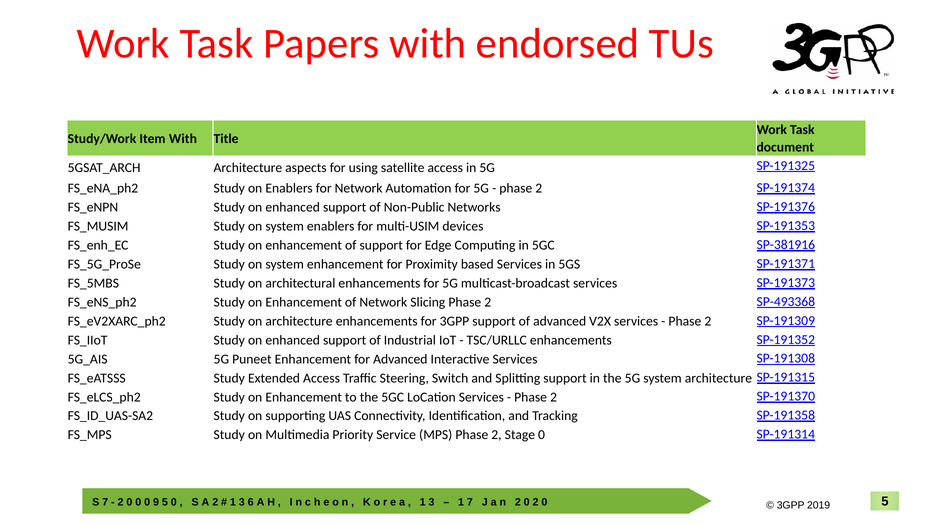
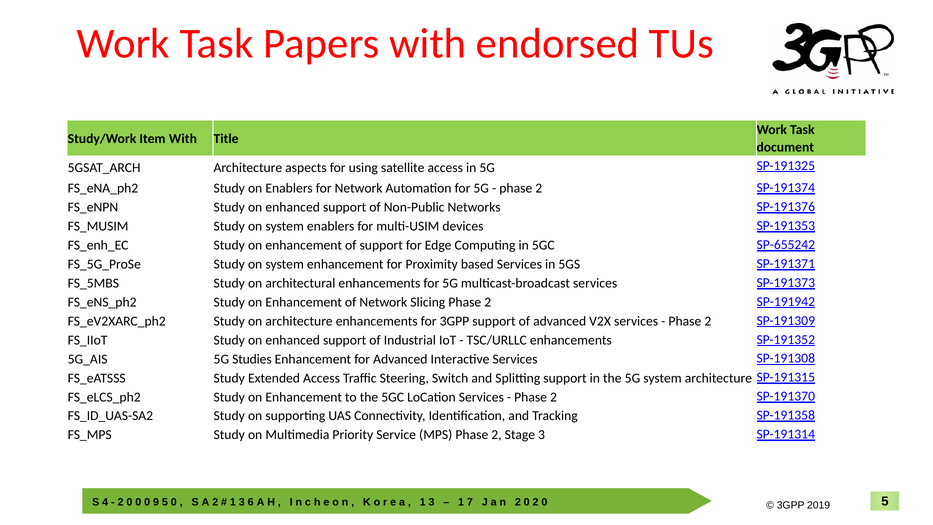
SP-381916: SP-381916 -> SP-655242
SP-493368: SP-493368 -> SP-191942
Puneet: Puneet -> Studies
Stage 0: 0 -> 3
7 at (105, 502): 7 -> 4
